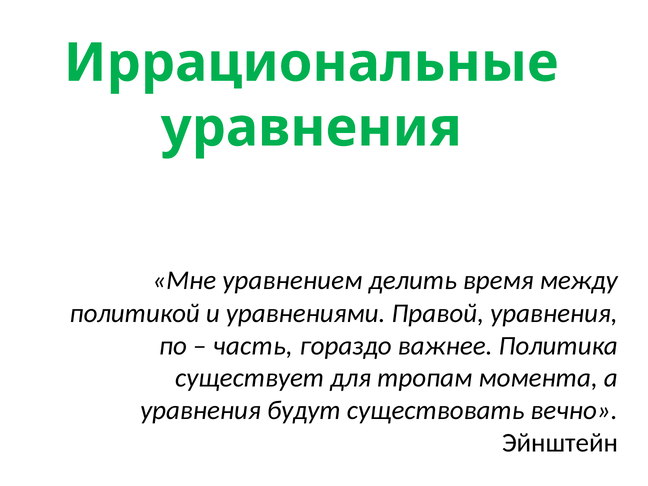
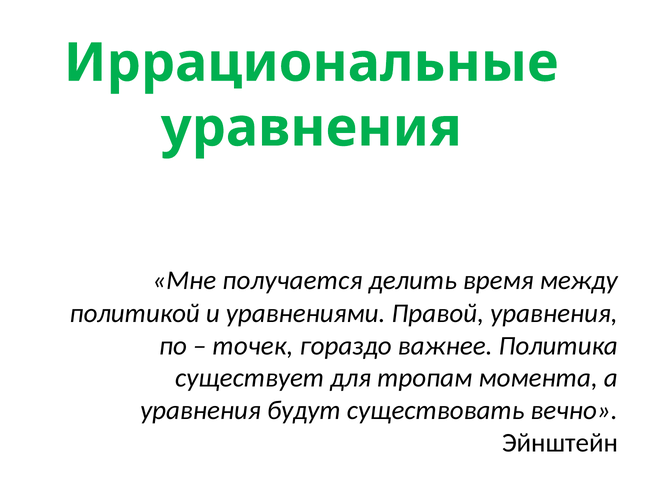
уравнением: уравнением -> получается
часть: часть -> точек
